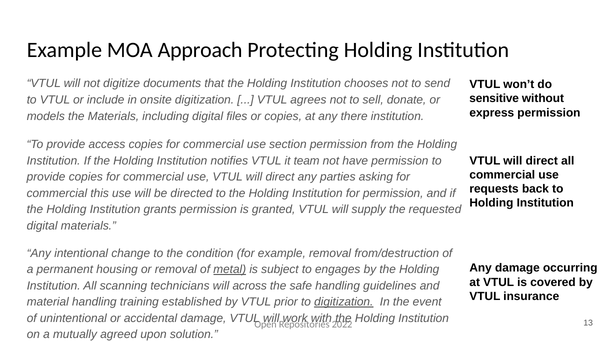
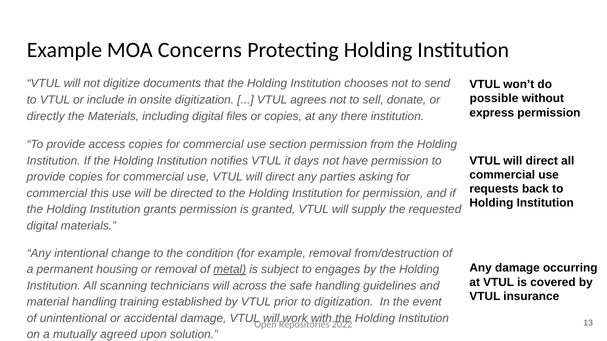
Approach: Approach -> Concerns
sensitive: sensitive -> possible
models: models -> directly
team: team -> days
digitization at (344, 302) underline: present -> none
